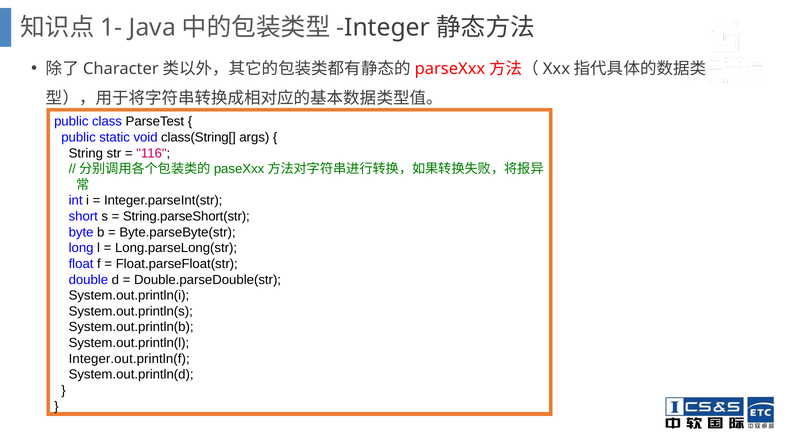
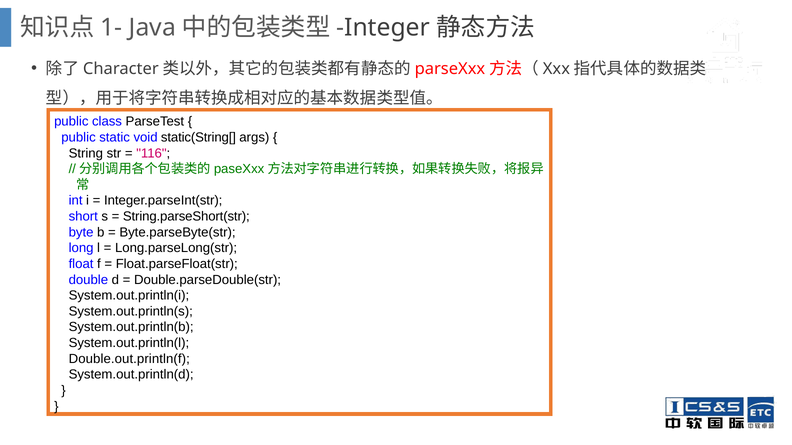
class(String[: class(String[ -> static(String[
Integer.out.println(f: Integer.out.println(f -> Double.out.println(f
